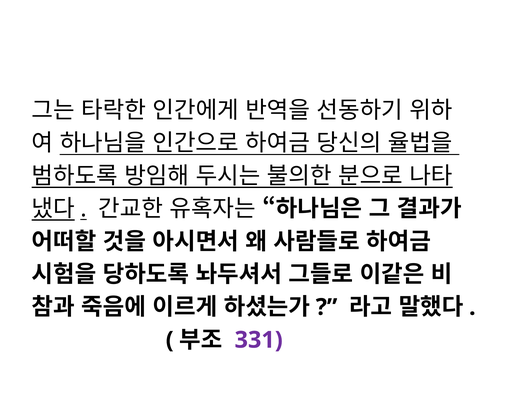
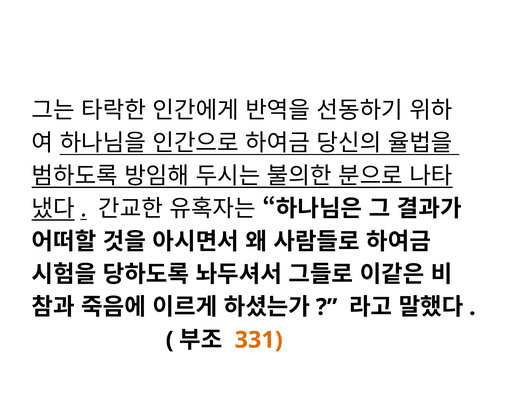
331 colour: purple -> orange
